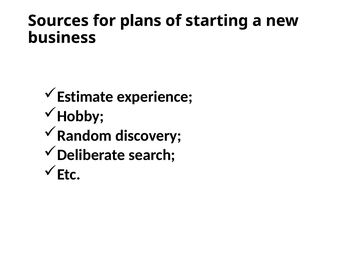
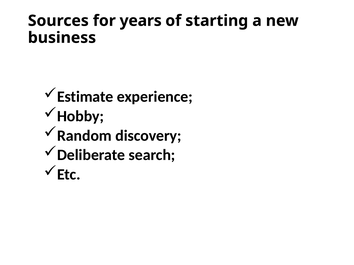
plans: plans -> years
